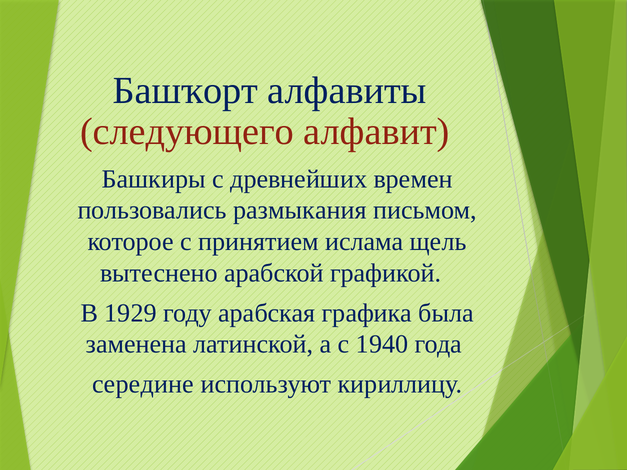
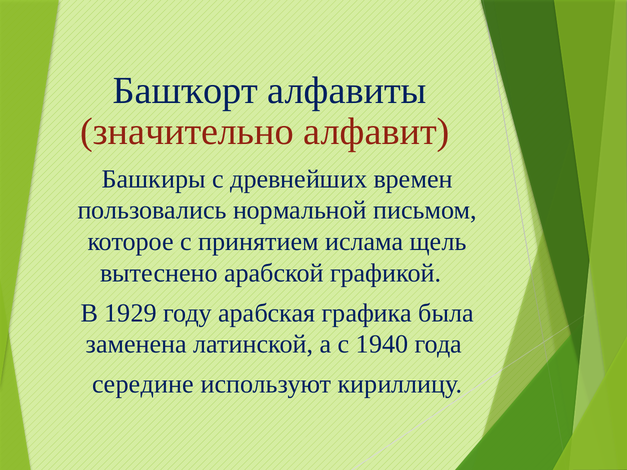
следующего: следующего -> значительно
размыкания: размыкания -> нормальной
